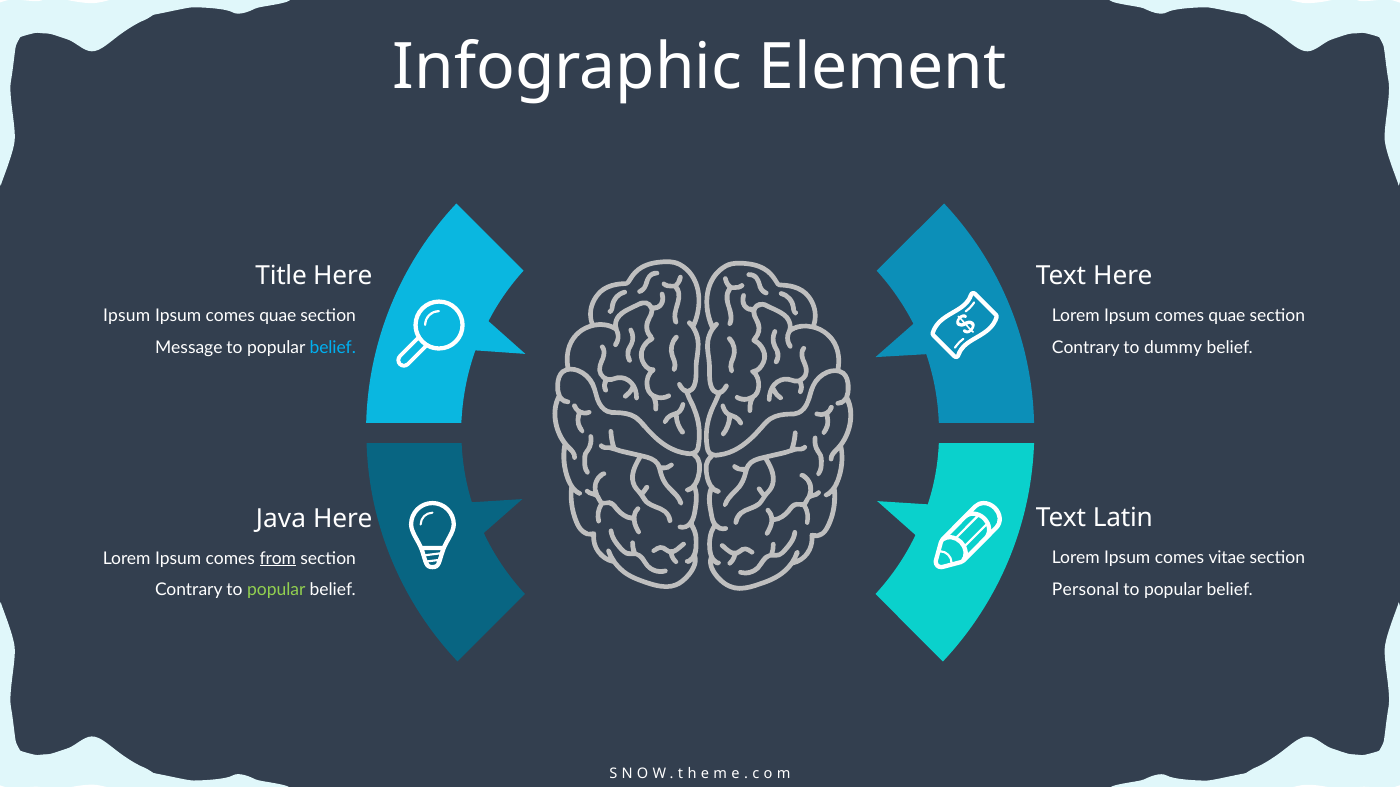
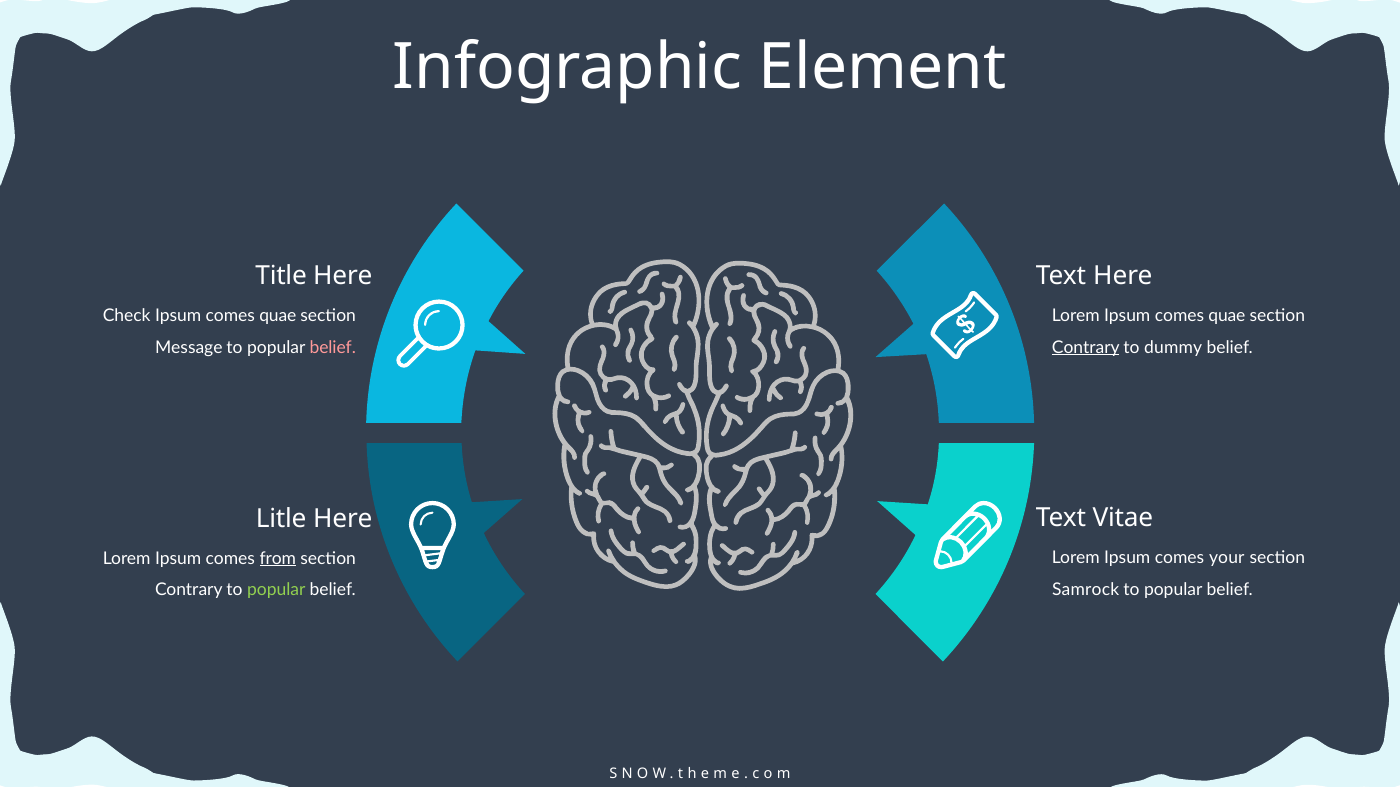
Ipsum at (127, 316): Ipsum -> Check
Contrary at (1086, 348) underline: none -> present
belief at (333, 348) colour: light blue -> pink
Latin: Latin -> Vitae
Java: Java -> Litle
vitae: vitae -> your
Personal: Personal -> Samrock
